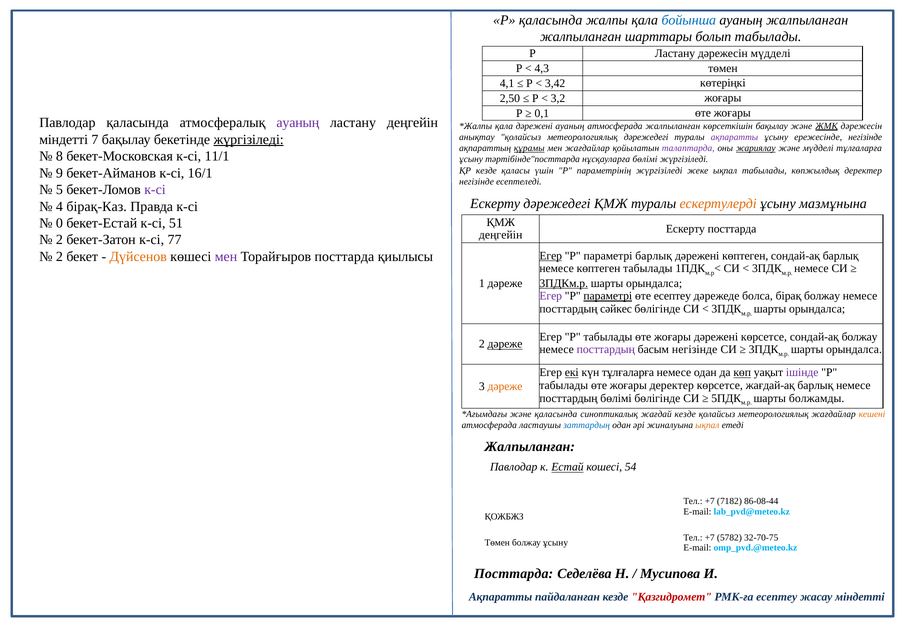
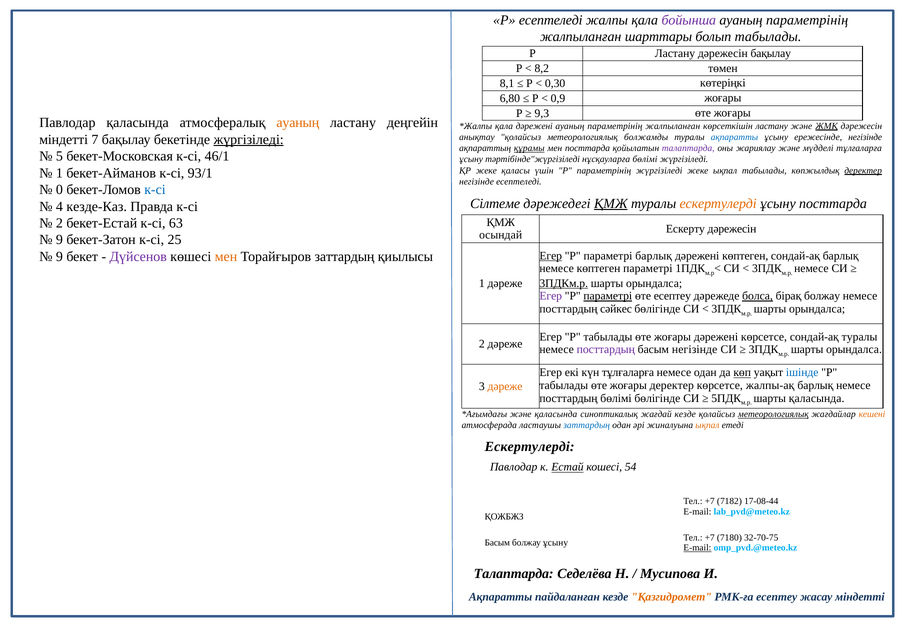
Р қаласында: қаласында -> есептеледі
бойынша colour: blue -> purple
жалпыланған at (807, 20): жалпыланған -> параметрінің
дәрежесін мүдделі: мүдделі -> бақылау
4,3: 4,3 -> 8,2
4,1: 4,1 -> 8,1
3,42: 3,42 -> 0,30
2,50: 2,50 -> 6,80
3,2: 3,2 -> 0,9
0,1: 0,1 -> 9,3
ауаның at (298, 123) colour: purple -> orange
атмосферада at (615, 126): атмосферада -> параметрінің
көрсеткішін бақылау: бақылау -> ластану
метеорологиялық дәрежедегі: дәрежедегі -> болжамды
ақпаратты at (734, 137) colour: purple -> blue
мен жағдайлар: жағдайлар -> посттарда
жариялау underline: present -> none
8: 8 -> 5
11/1: 11/1 -> 46/1
тәртібінде"посттарда: тәртібінде"посттарда -> тәртібінде"жүргізіледі
ҚР кезде: кезде -> жеке
деректер at (863, 170) underline: none -> present
9 at (59, 173): 9 -> 1
16/1: 16/1 -> 93/1
5: 5 -> 0
к-сі at (155, 190) colour: purple -> blue
Ескерту at (495, 203): Ескерту -> Сілтеме
ҚМЖ at (611, 203) underline: none -> present
ұсыну мазмұнына: мазмұнына -> посттарда
бірақ-Каз: бірақ-Каз -> кезде-Каз
0 at (59, 223): 0 -> 2
51: 51 -> 63
Ескерту посттарда: посттарда -> дәрежесін
деңгейін at (501, 235): деңгейін -> осындай
2 at (59, 240): 2 -> 9
77: 77 -> 25
2 at (59, 256): 2 -> 9
Дүйсенов colour: orange -> purple
мен at (226, 256) colour: purple -> orange
Торайғыров посттарда: посттарда -> заттардың
көптеген табылады: табылады -> параметрі
болса underline: none -> present
сондай-ақ болжау: болжау -> туралы
дәреже at (505, 344) underline: present -> none
екі underline: present -> none
ішінде colour: purple -> blue
жағдай-ақ: жағдай-ақ -> жалпы-ақ
шарты болжамды: болжамды -> қаласында
метеорологиялық at (773, 414) underline: none -> present
Жалпыланған at (530, 446): Жалпыланған -> Ескертулерді
86-08-44: 86-08-44 -> 17-08-44
5782: 5782 -> 7180
Төмен at (497, 542): Төмен -> Басым
E-mail at (697, 547) underline: none -> present
Посттарда at (514, 573): Посттарда -> Талаптарда
Қазгидромет colour: red -> orange
